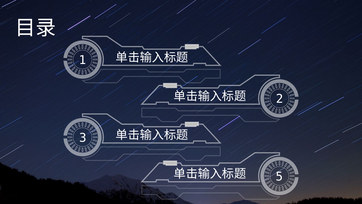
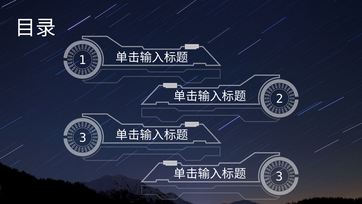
5 at (279, 176): 5 -> 3
